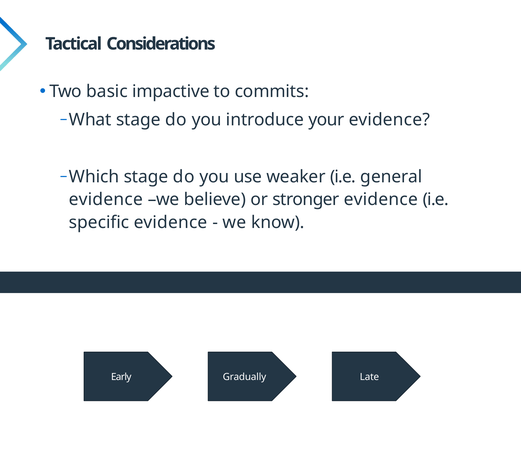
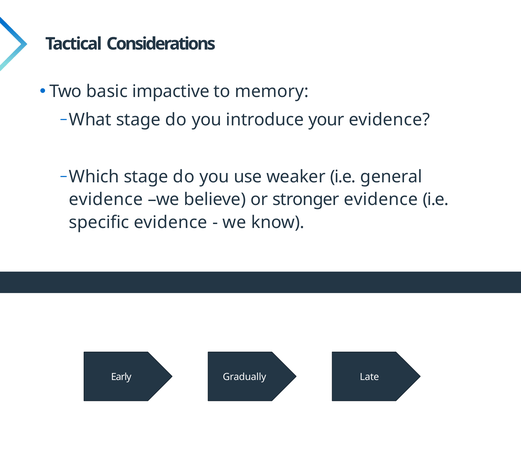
commits: commits -> memory
